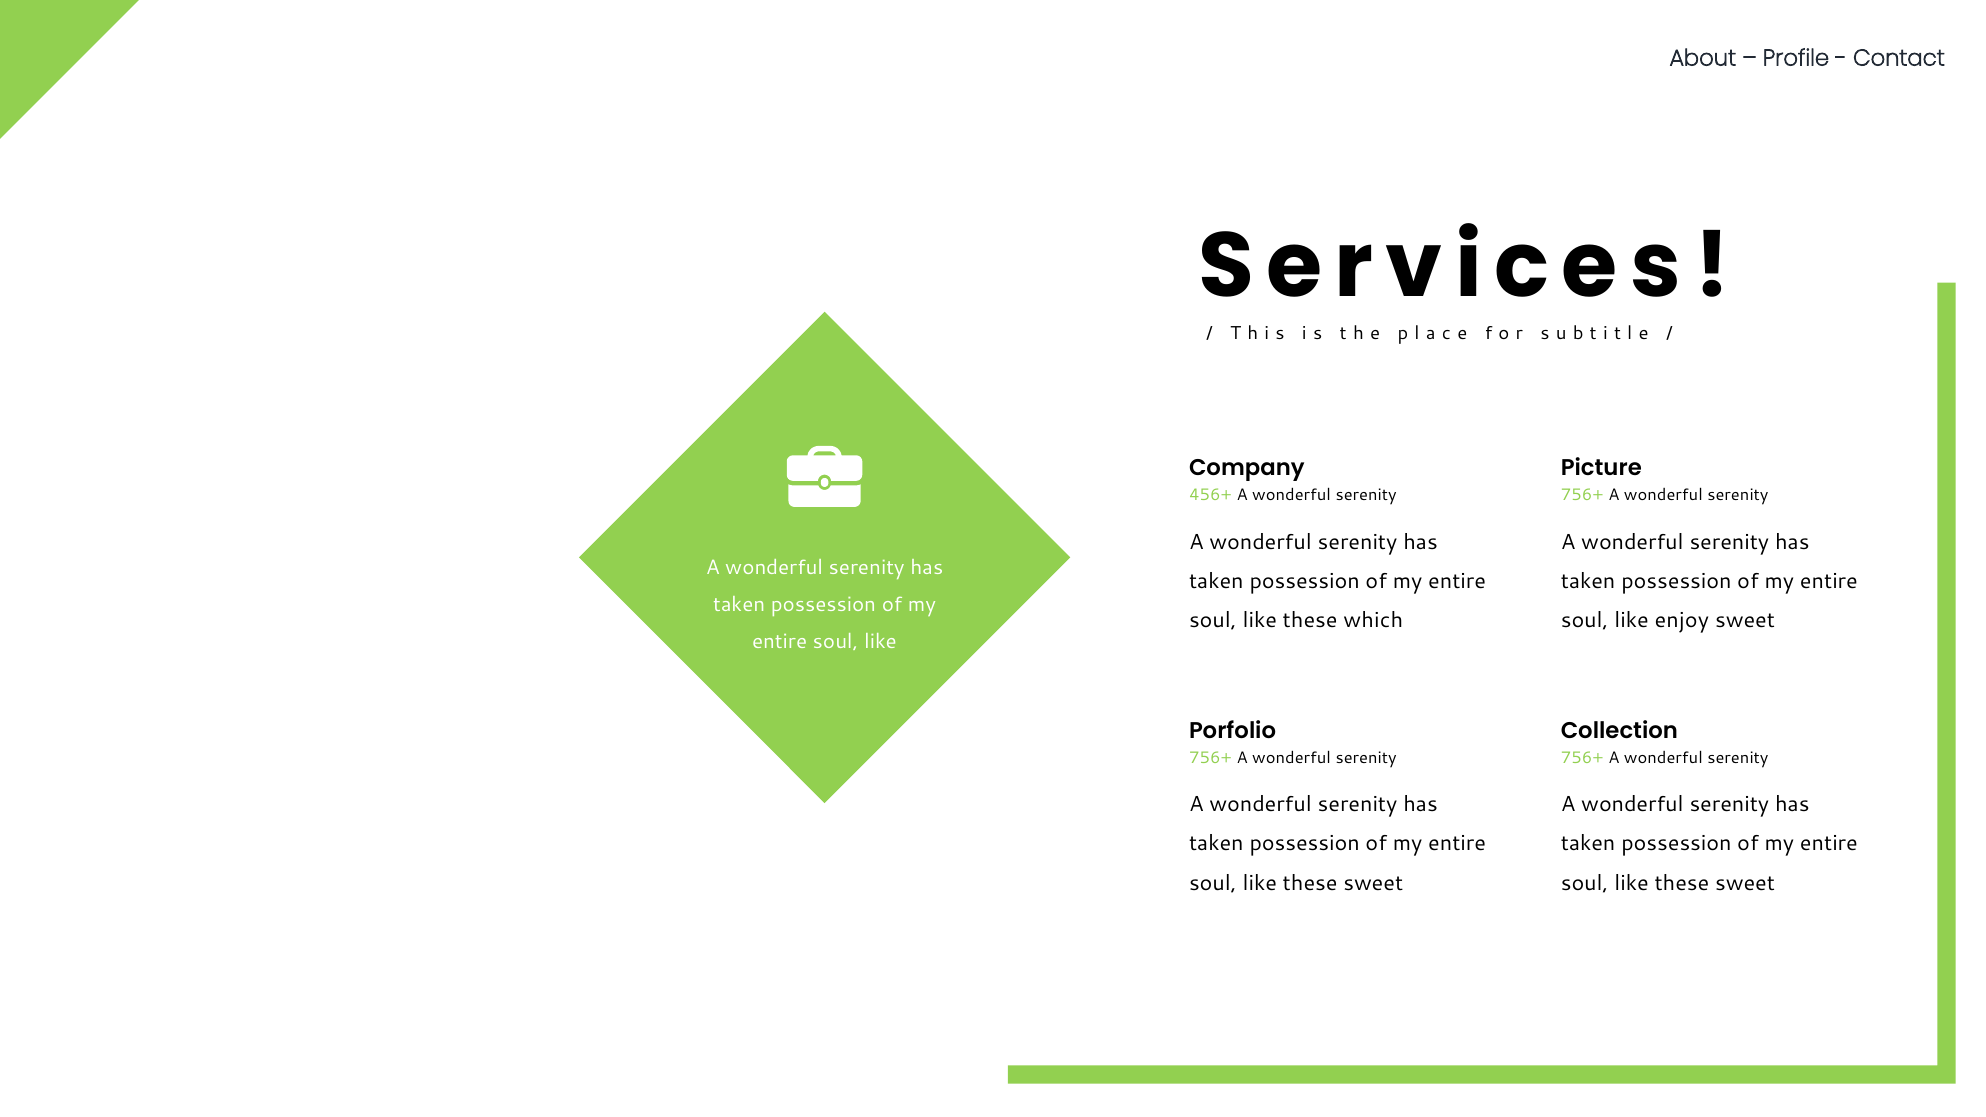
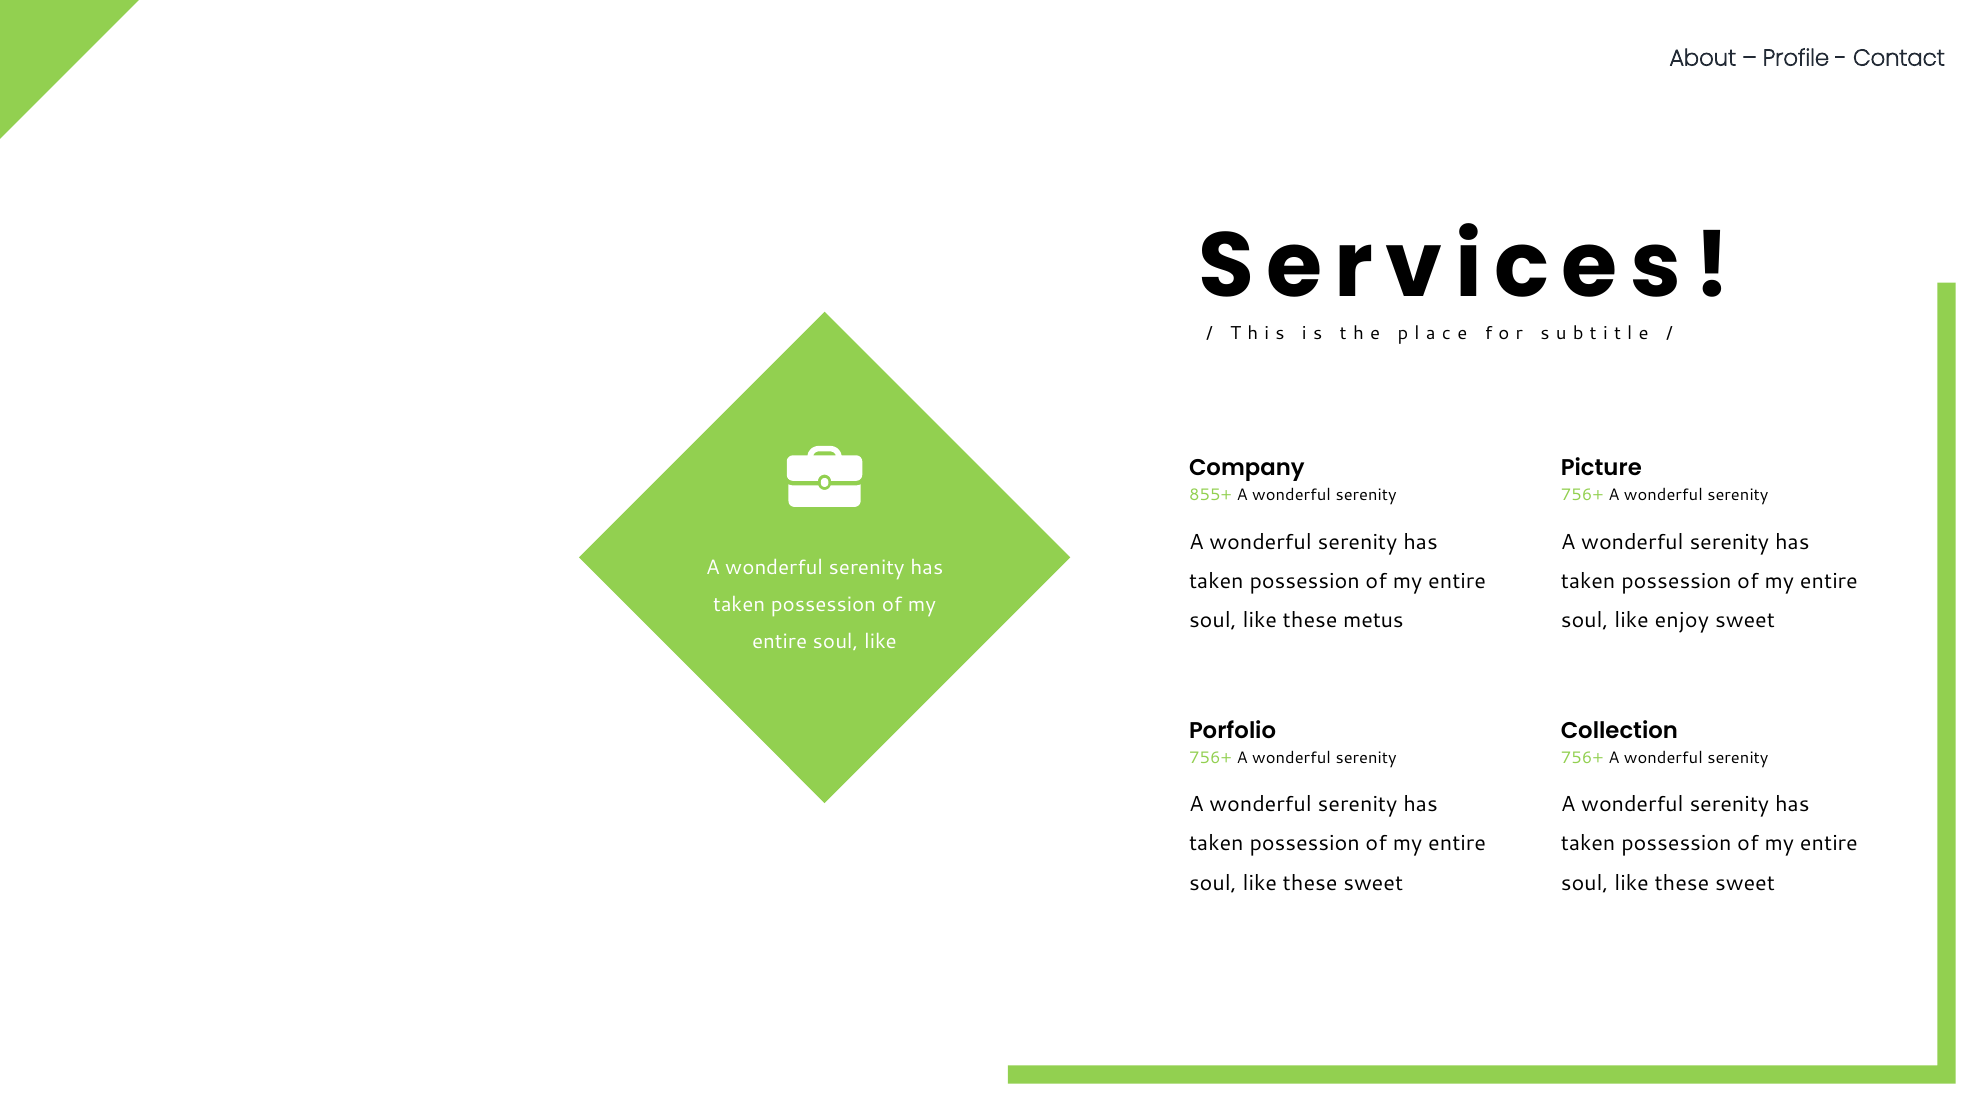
456+: 456+ -> 855+
which: which -> metus
